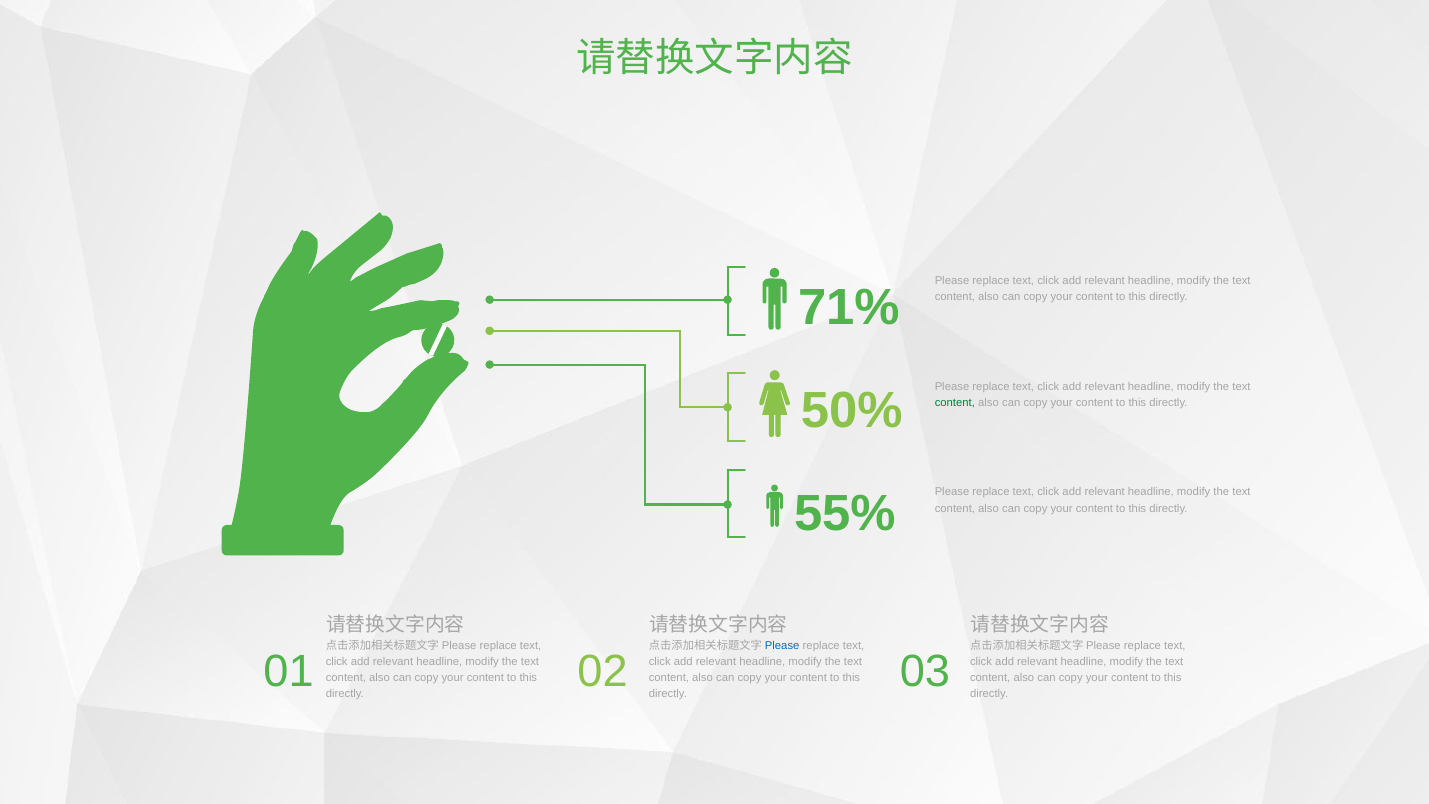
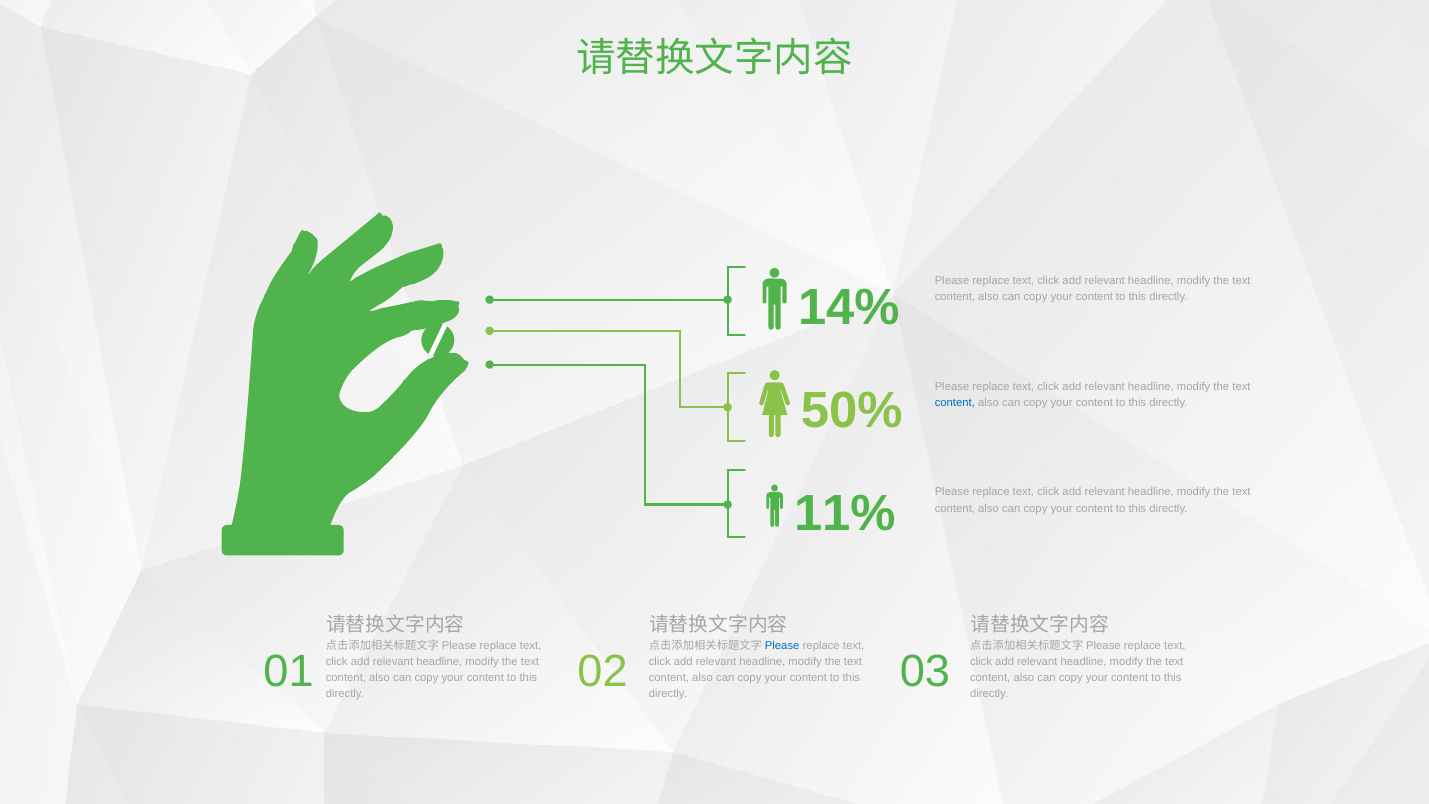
71%: 71% -> 14%
content at (955, 403) colour: green -> blue
55%: 55% -> 11%
